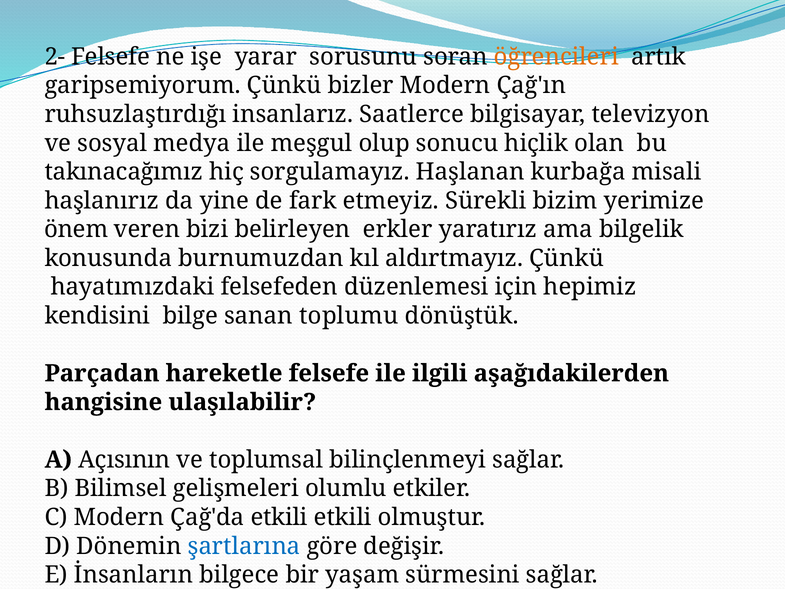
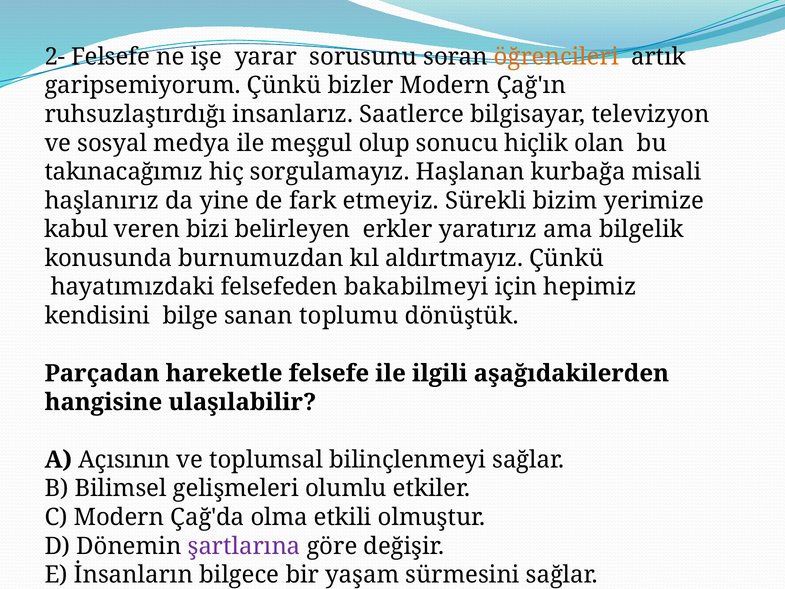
önem: önem -> kabul
düzenlemesi: düzenlemesi -> bakabilmeyi
Çağ'da etkili: etkili -> olma
şartlarına colour: blue -> purple
